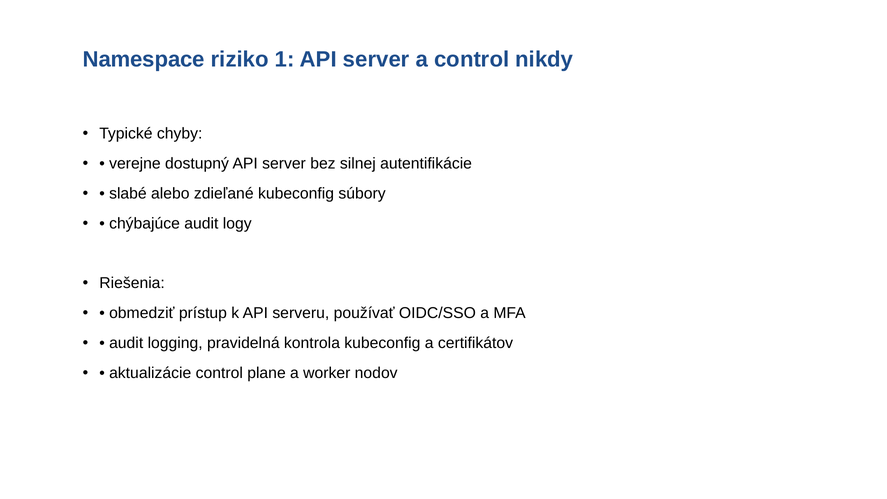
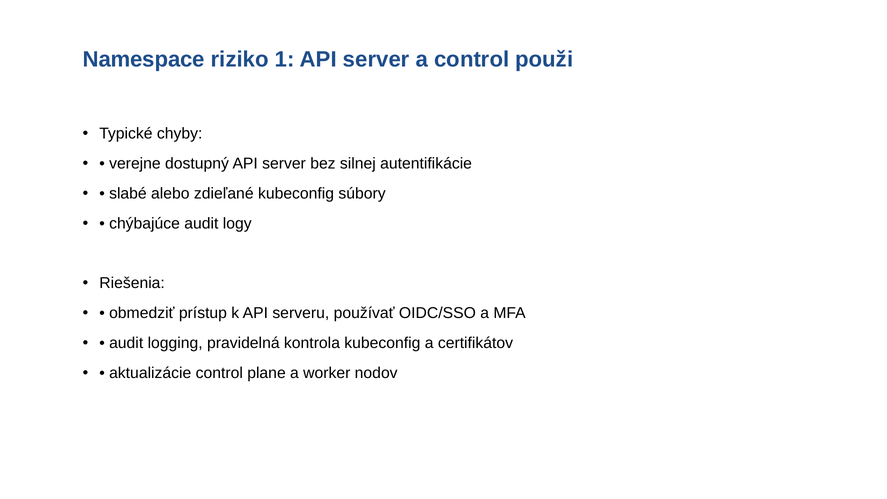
nikdy: nikdy -> použi
